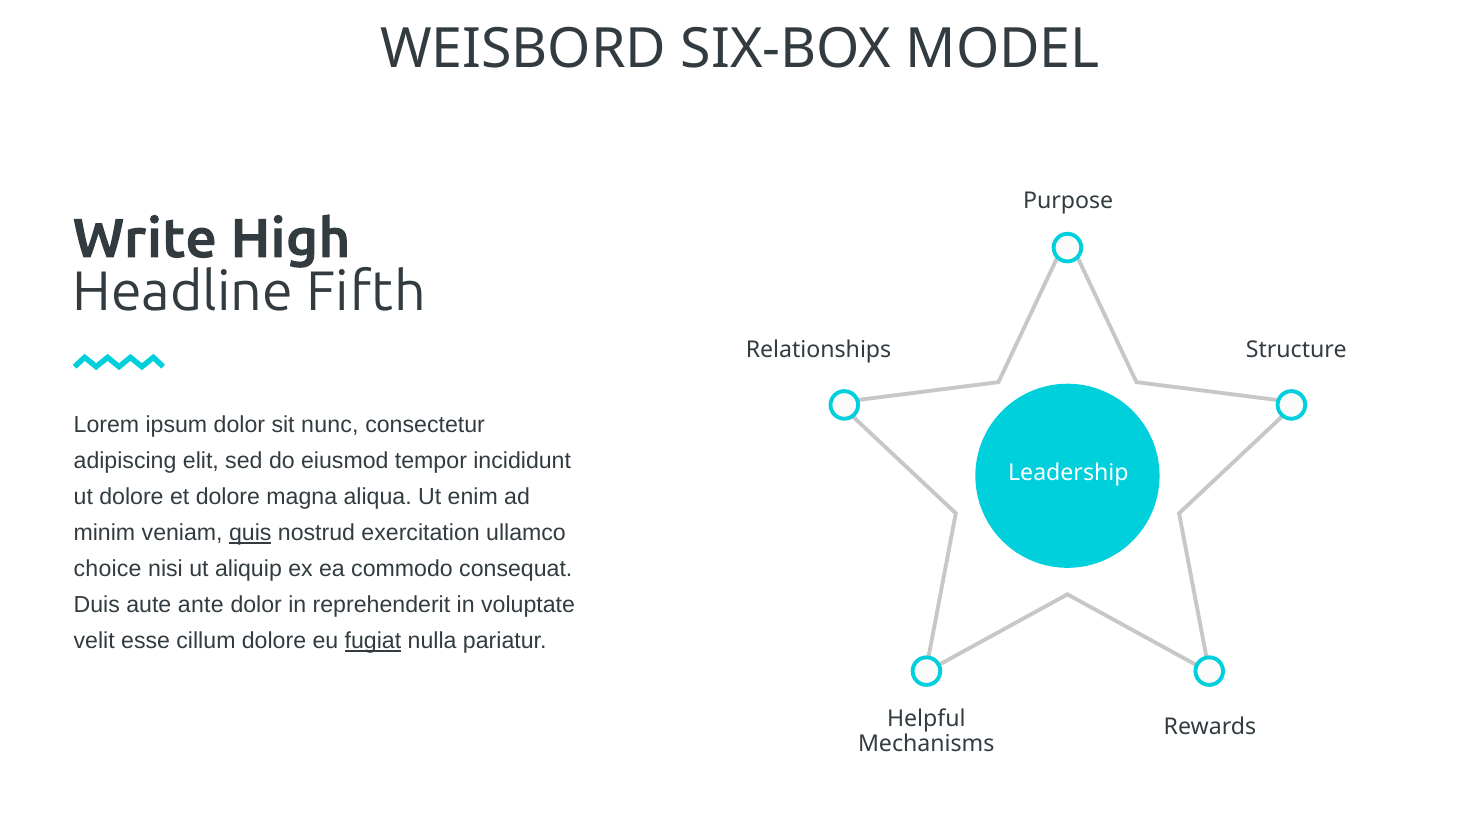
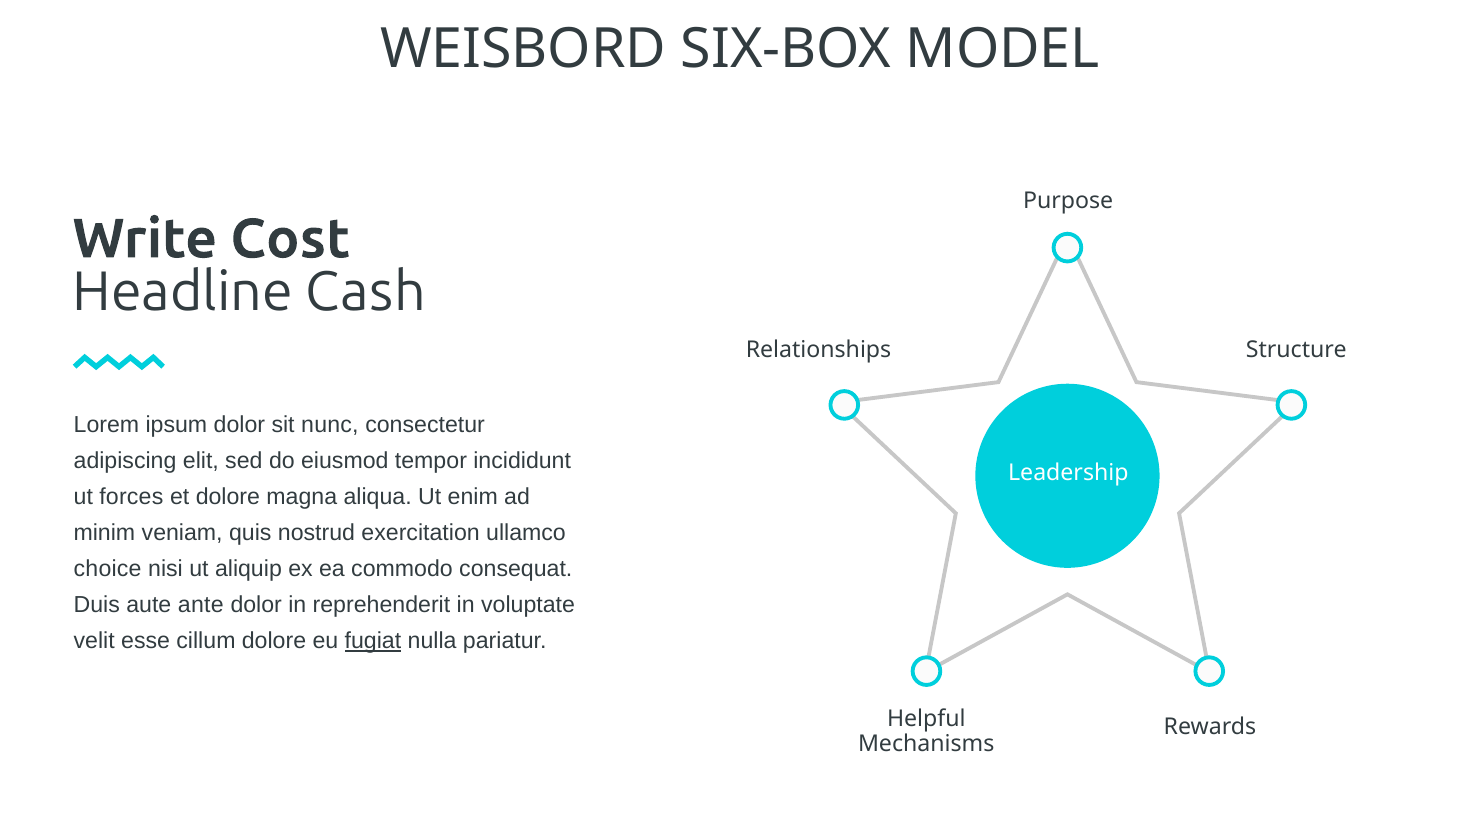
High: High -> Cost
Fifth: Fifth -> Cash
ut dolore: dolore -> forces
quis underline: present -> none
